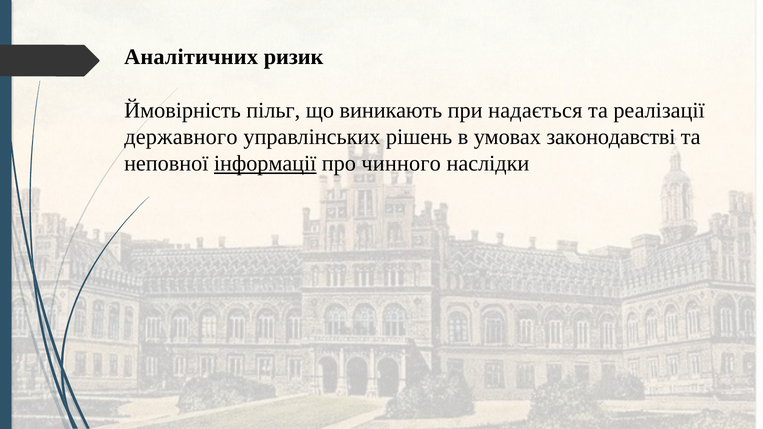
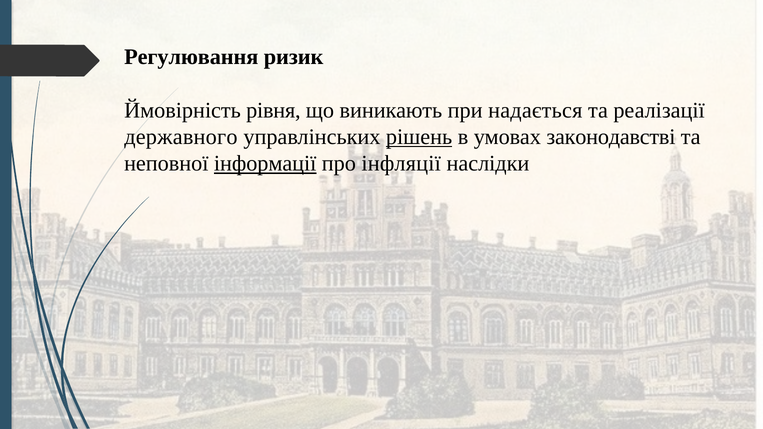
Аналітичних: Аналітичних -> Регулювання
пільг: пільг -> рівня
рішень underline: none -> present
чинного: чинного -> інфляції
